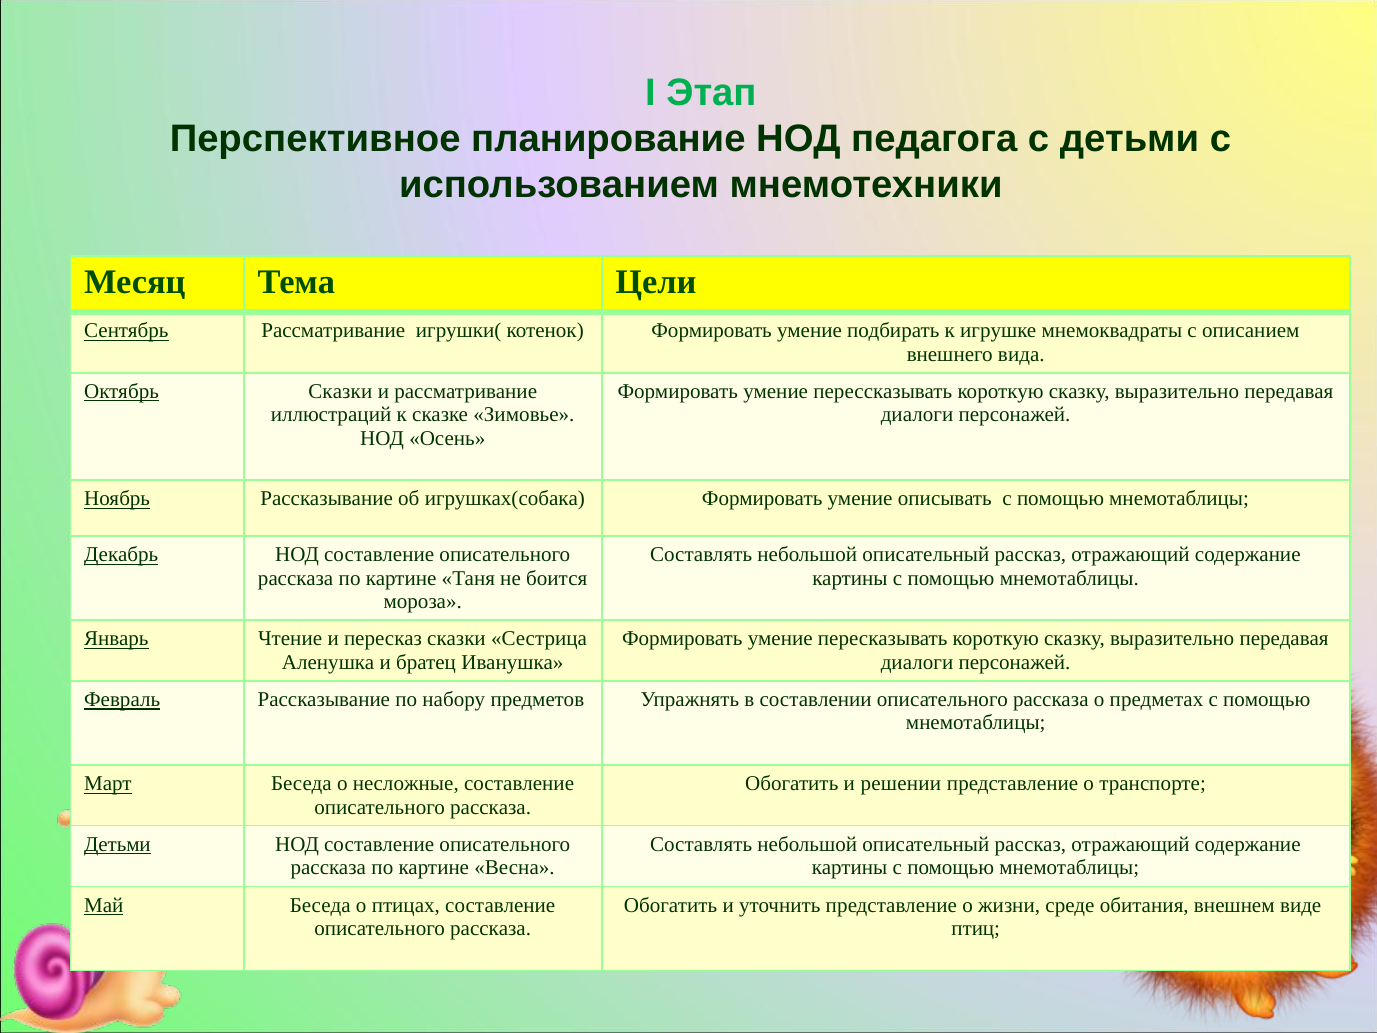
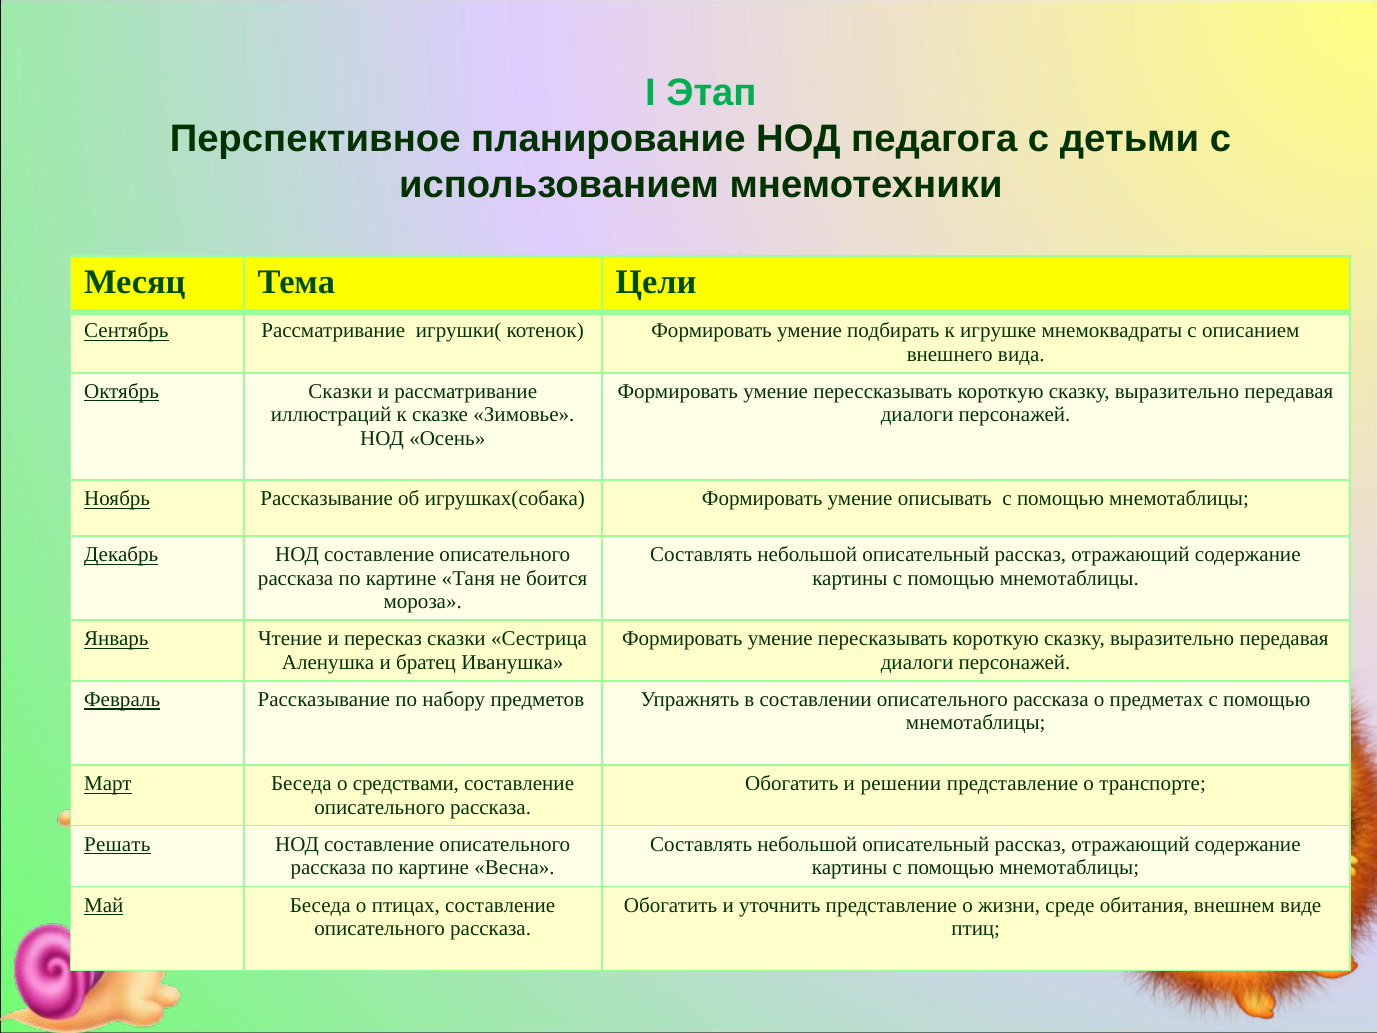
несложные: несложные -> средствами
Детьми at (117, 844): Детьми -> Решать
